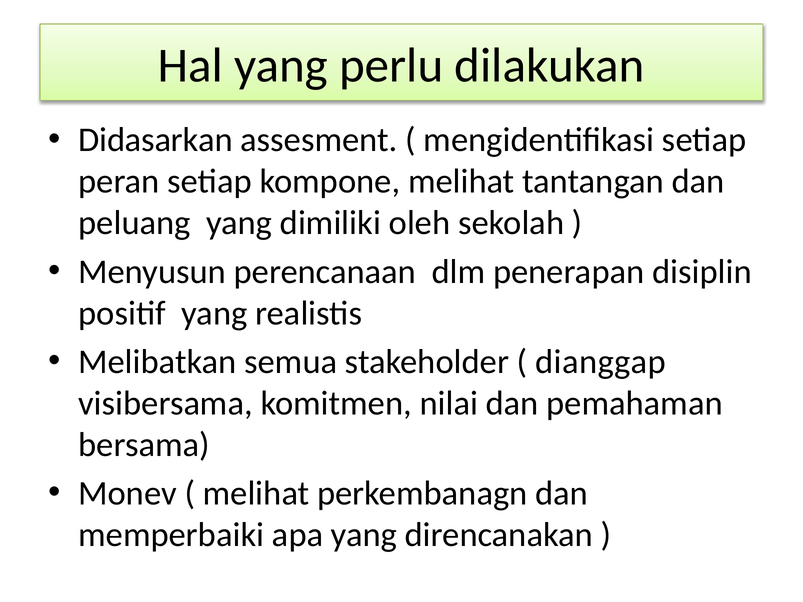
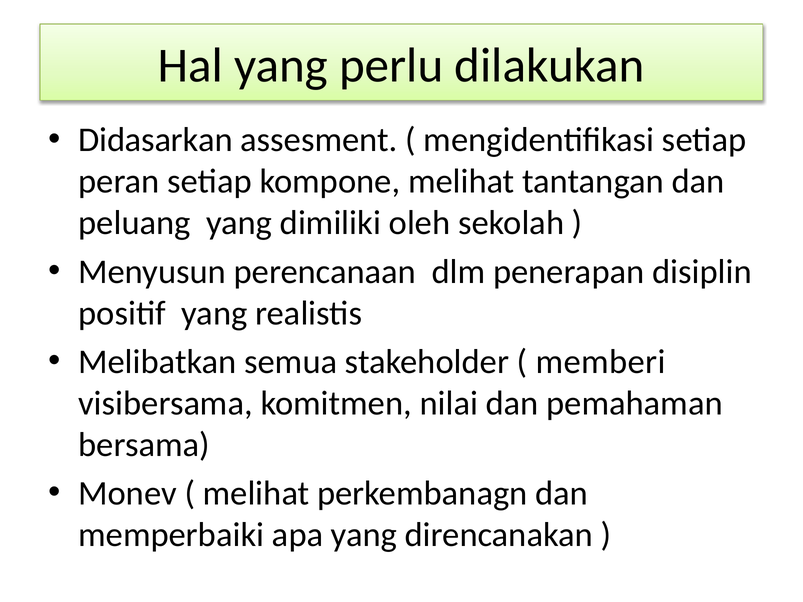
dianggap: dianggap -> memberi
